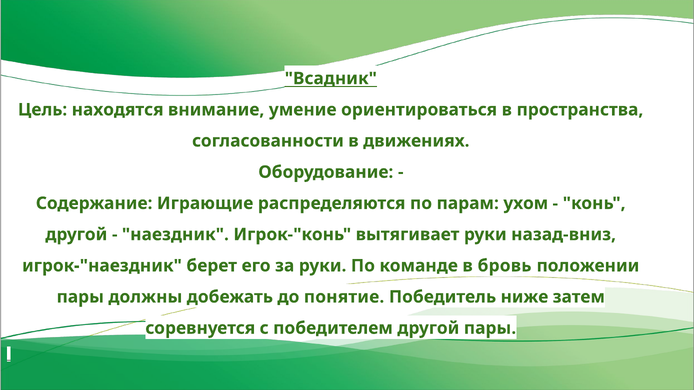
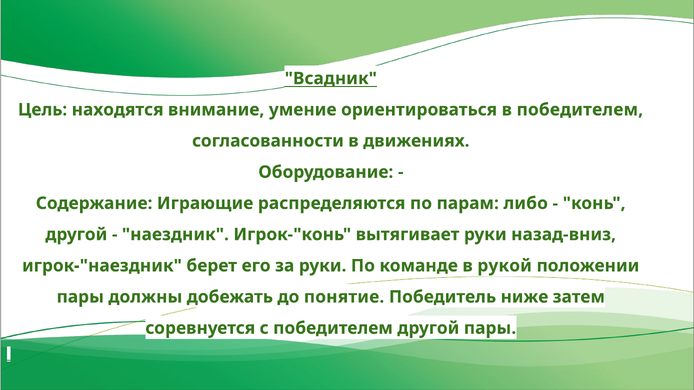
в пространства: пространства -> победителем
ухом: ухом -> либо
бровь: бровь -> рукой
